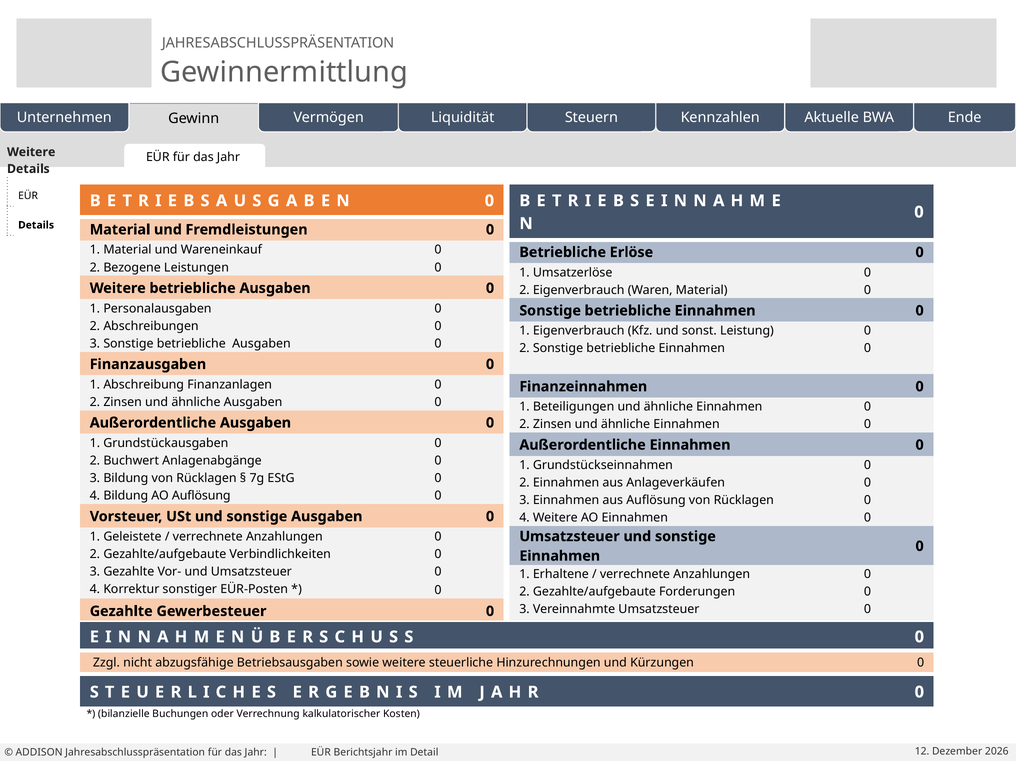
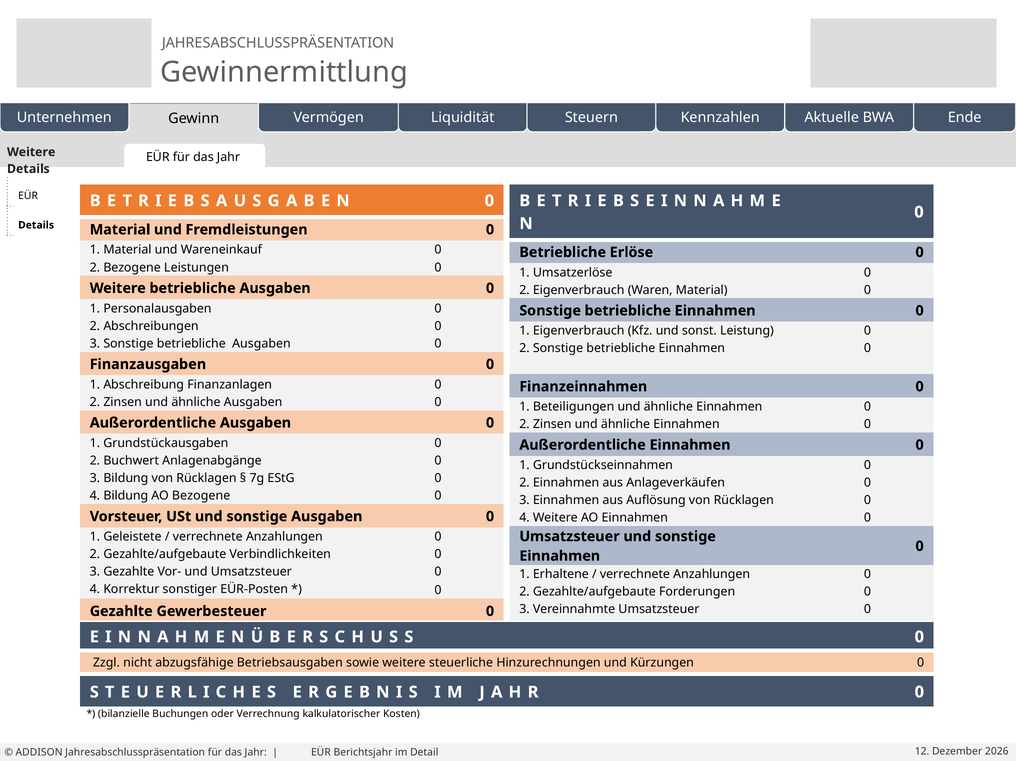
AO Auflösung: Auflösung -> Bezogene
